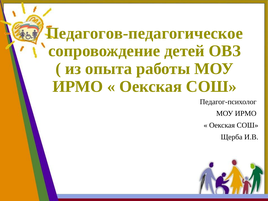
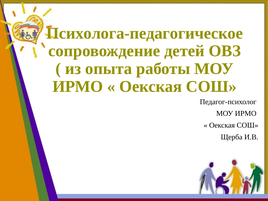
Педагогов-педагогическое: Педагогов-педагогическое -> Психолога-педагогическое
